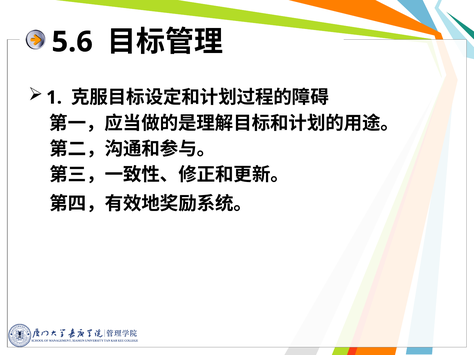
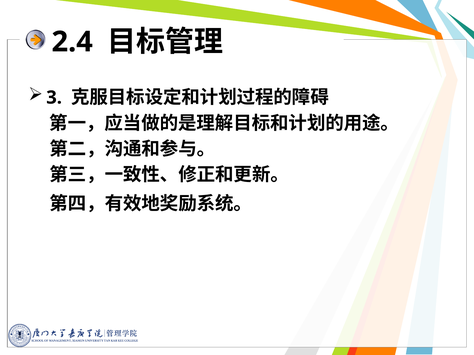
5.6: 5.6 -> 2.4
1: 1 -> 3
